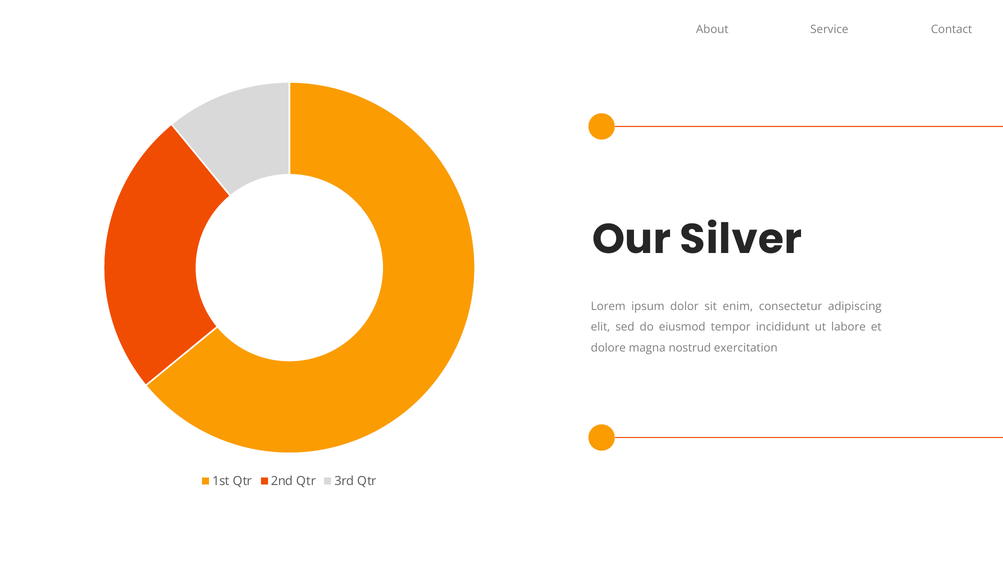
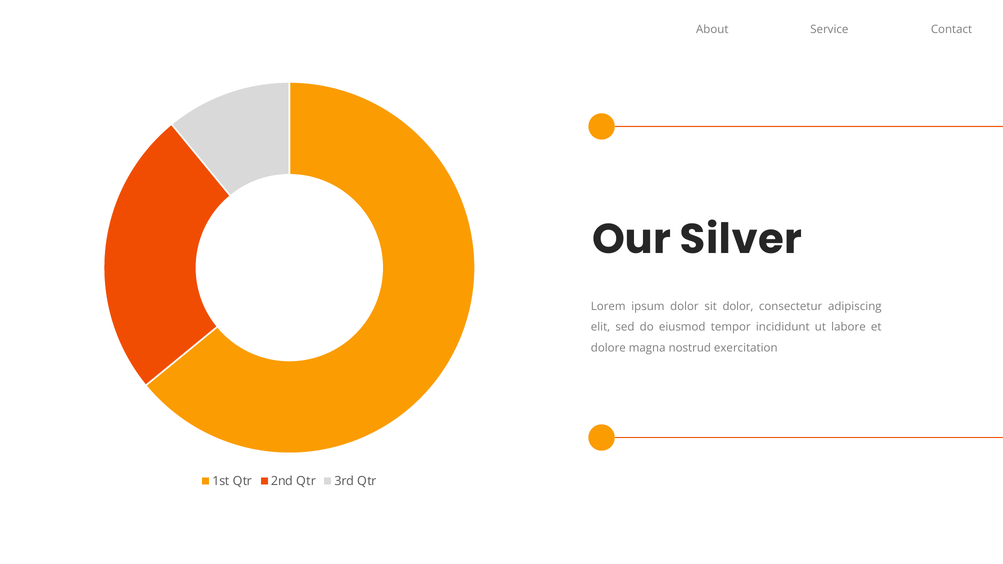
sit enim: enim -> dolor
